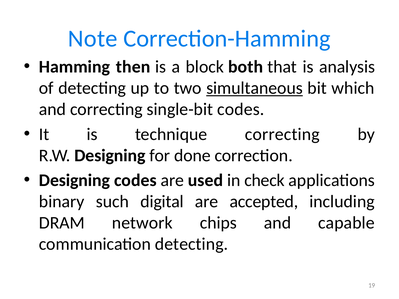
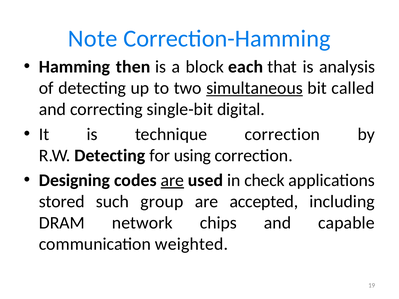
both: both -> each
which: which -> called
single-bit codes: codes -> digital
technique correcting: correcting -> correction
R.W Designing: Designing -> Detecting
done: done -> using
are at (172, 180) underline: none -> present
binary: binary -> stored
digital: digital -> group
communication detecting: detecting -> weighted
